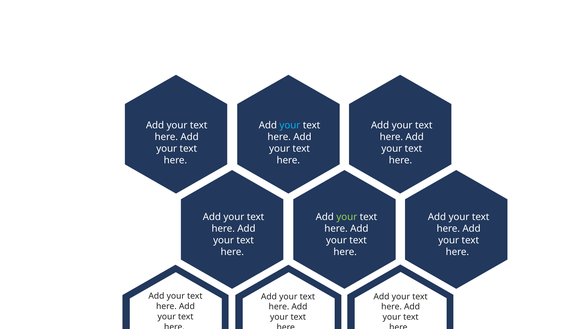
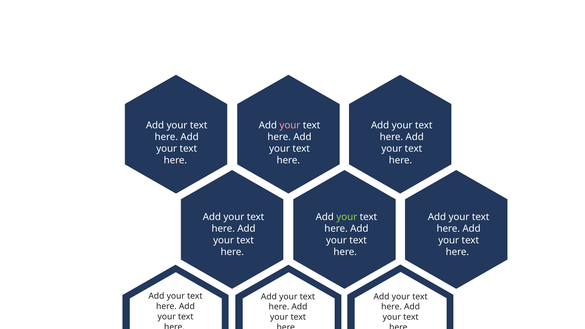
your at (290, 125) colour: light blue -> pink
